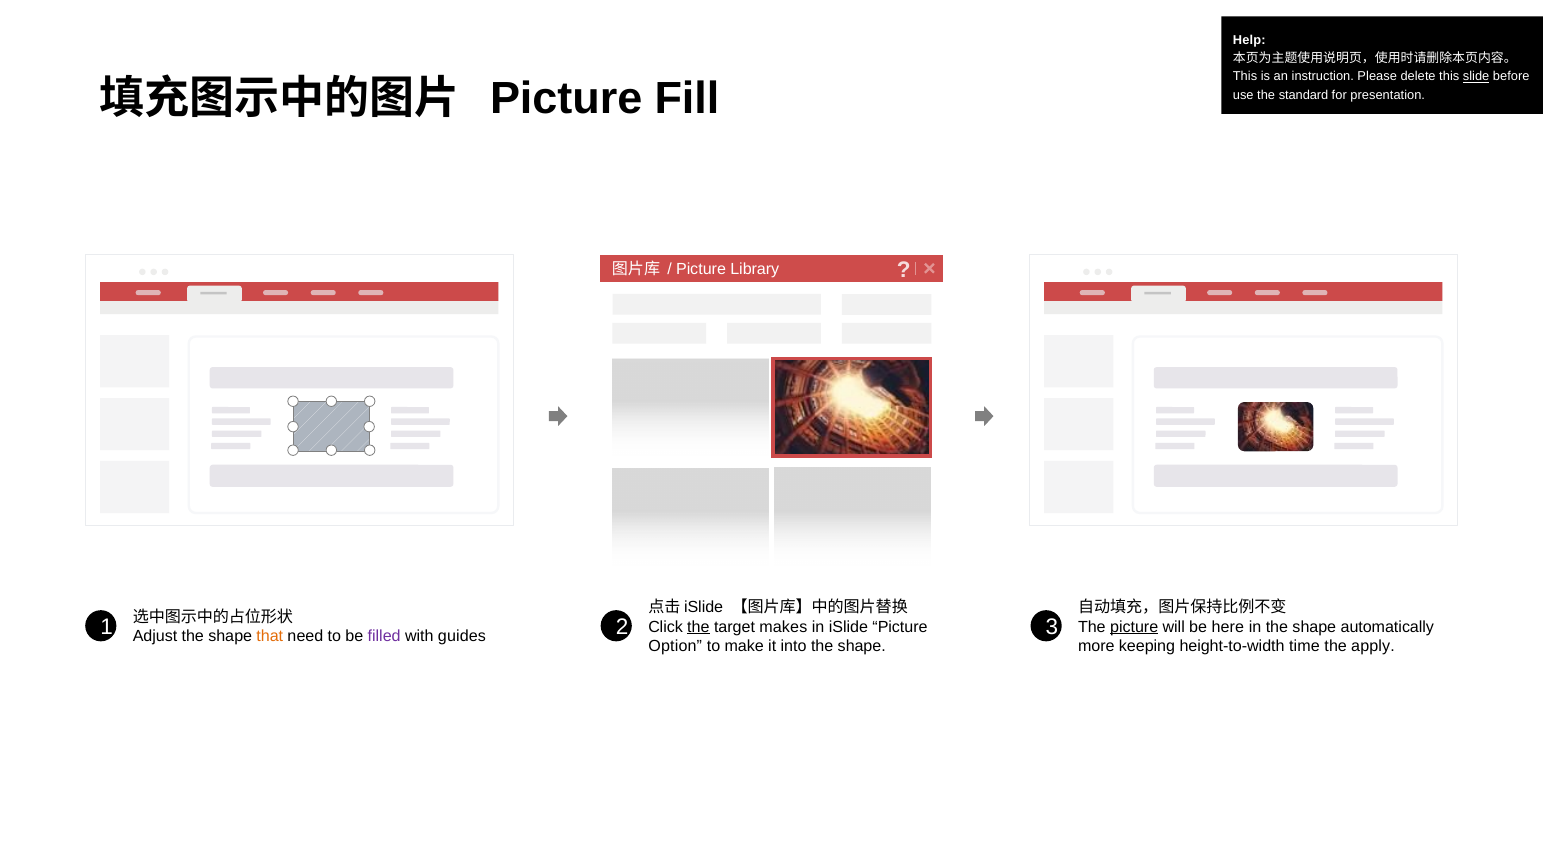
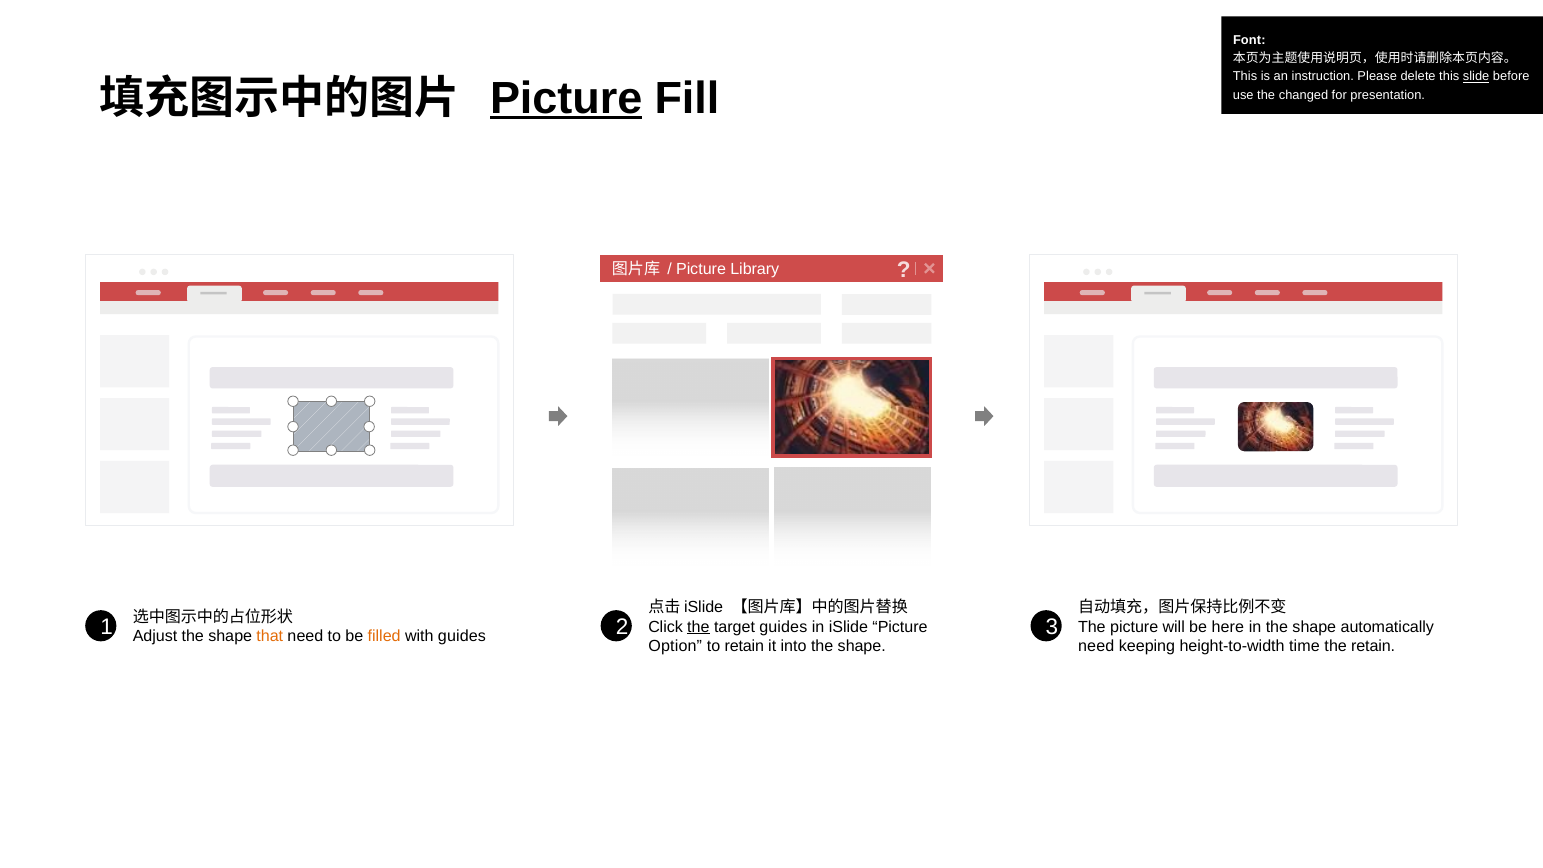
Help: Help -> Font
Picture at (566, 98) underline: none -> present
standard: standard -> changed
target makes: makes -> guides
picture at (1134, 627) underline: present -> none
filled colour: purple -> orange
to make: make -> retain
more at (1096, 646): more -> need
the apply: apply -> retain
